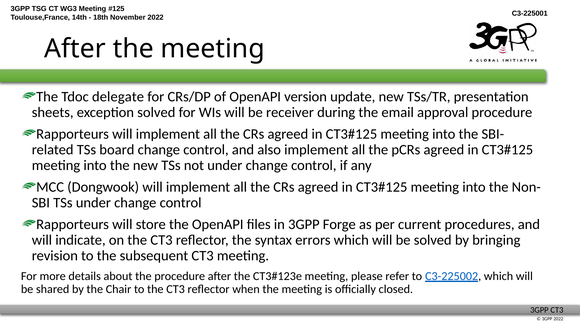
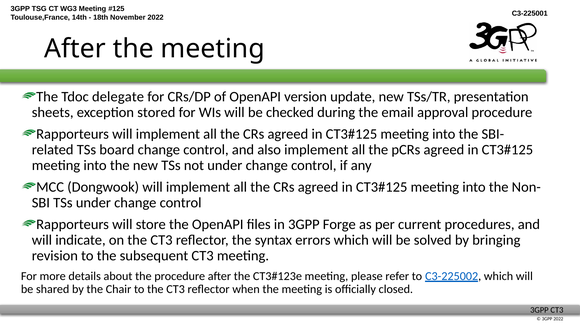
exception solved: solved -> stored
receiver: receiver -> checked
